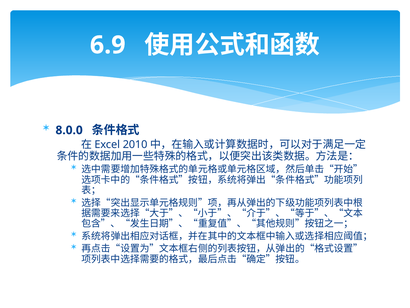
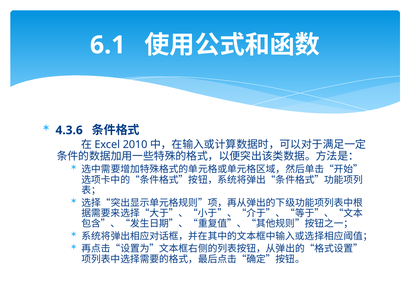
6.9: 6.9 -> 6.1
8.0.0: 8.0.0 -> 4.3.6
